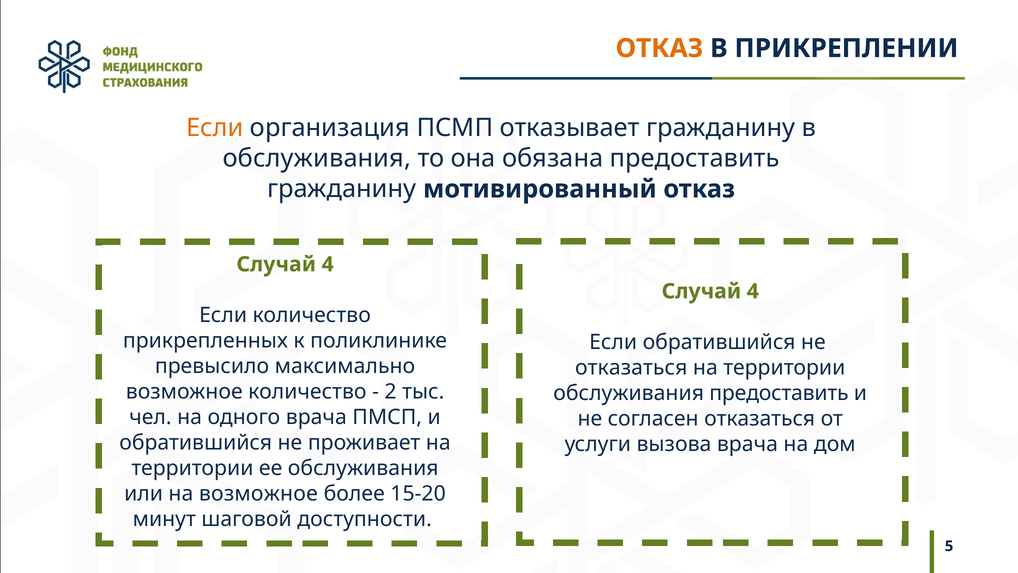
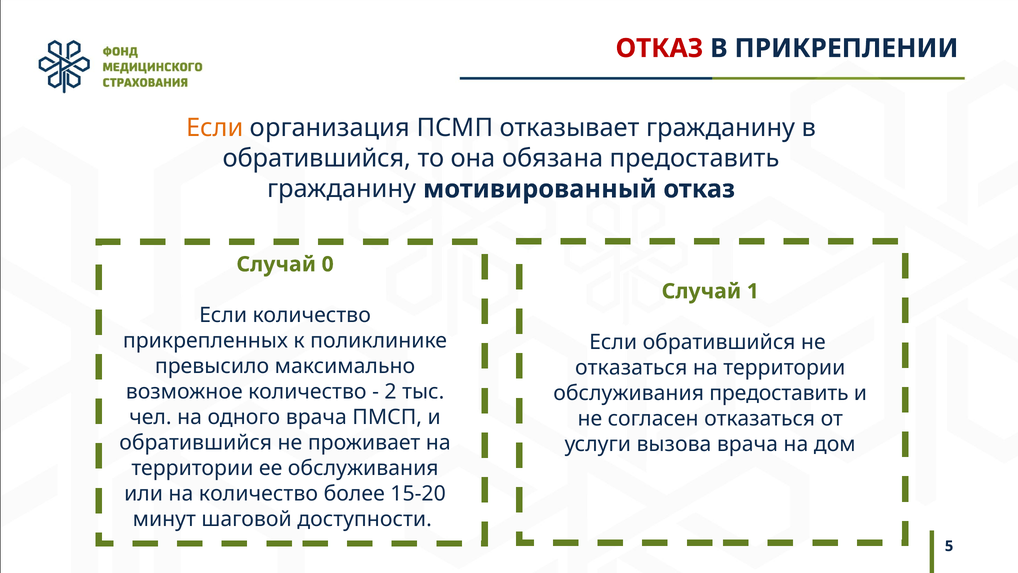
ОТКАЗ at (659, 48) colour: orange -> red
обслуживания at (317, 158): обслуживания -> обратившийся
4 at (328, 264): 4 -> 0
4 at (753, 291): 4 -> 1
на возможное: возможное -> количество
